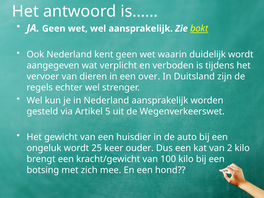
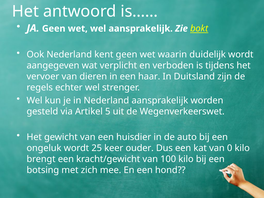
over: over -> haar
2: 2 -> 0
